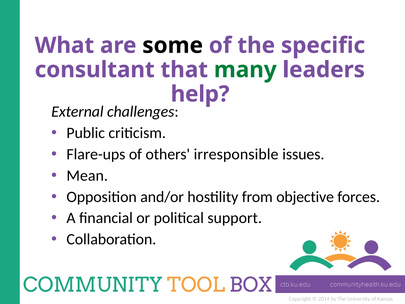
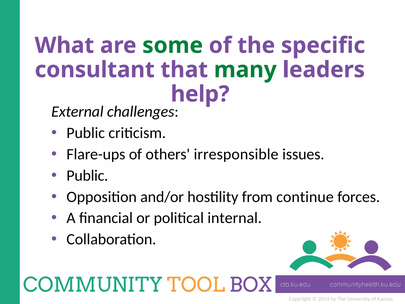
some colour: black -> green
Mean at (87, 175): Mean -> Public
objective: objective -> continue
support: support -> internal
